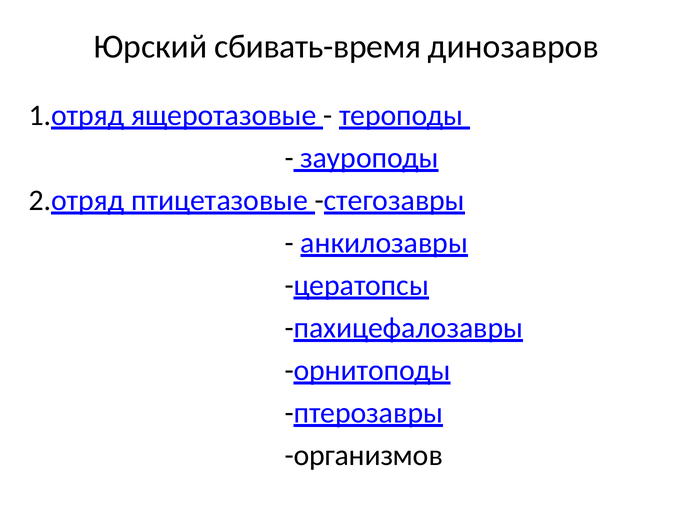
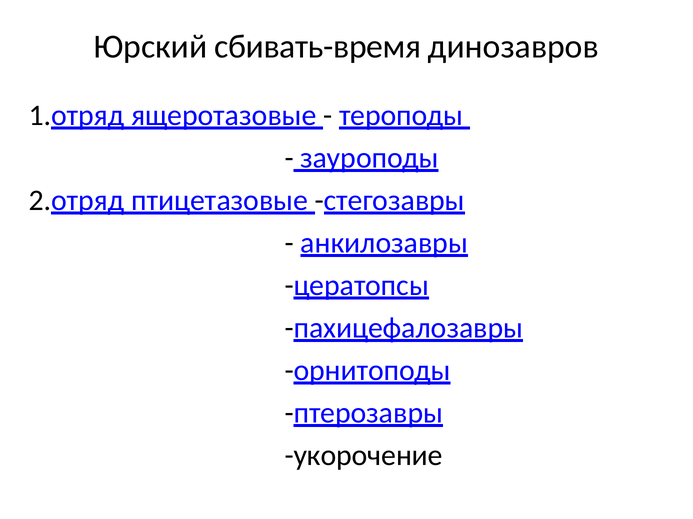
организмов: организмов -> укорочение
